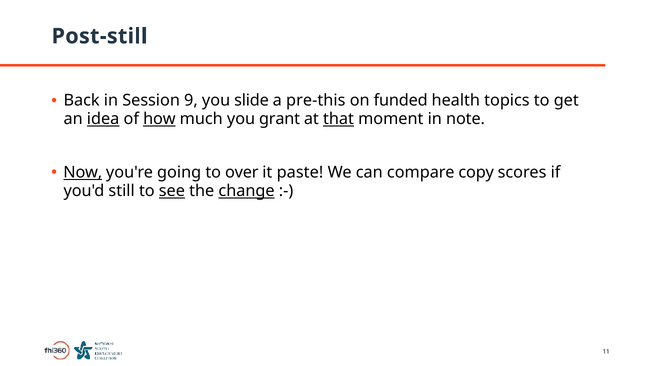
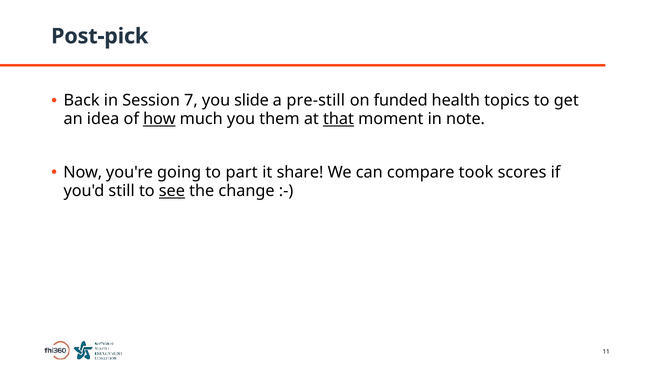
Post-still: Post-still -> Post-pick
9: 9 -> 7
pre-this: pre-this -> pre-still
idea underline: present -> none
grant: grant -> them
Now underline: present -> none
over: over -> part
paste: paste -> share
copy: copy -> took
change underline: present -> none
